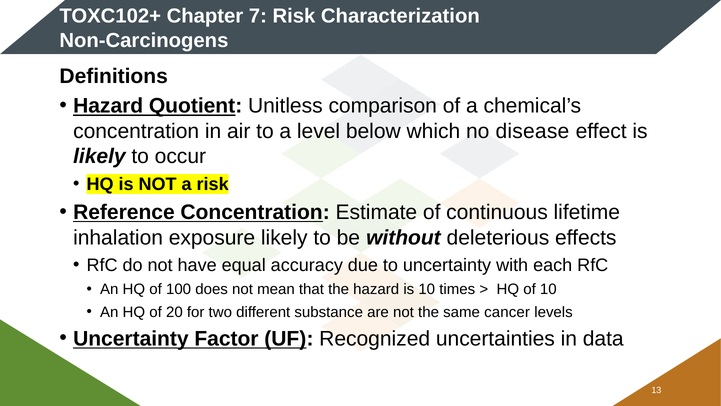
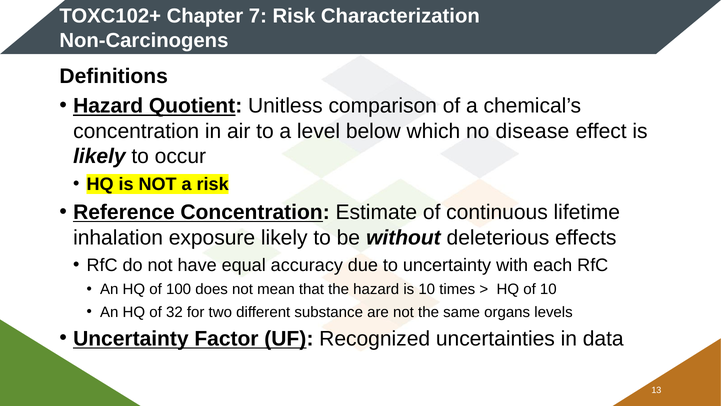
20: 20 -> 32
cancer: cancer -> organs
